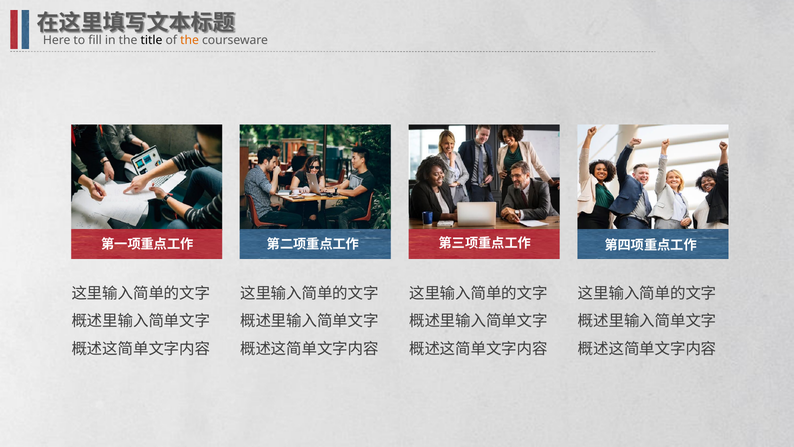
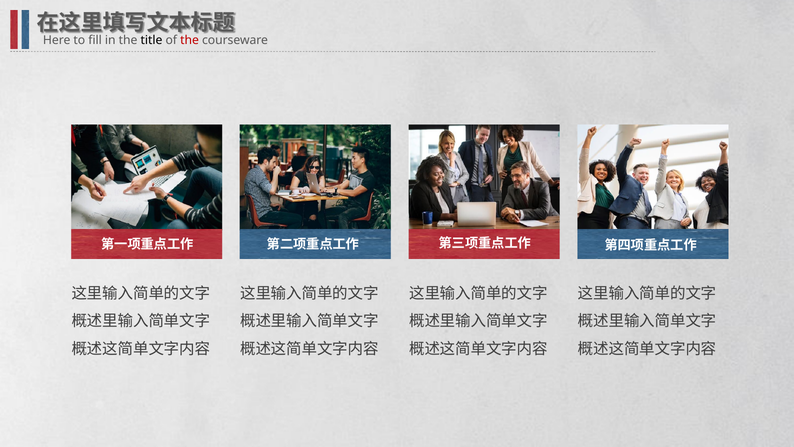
the at (190, 40) colour: orange -> red
